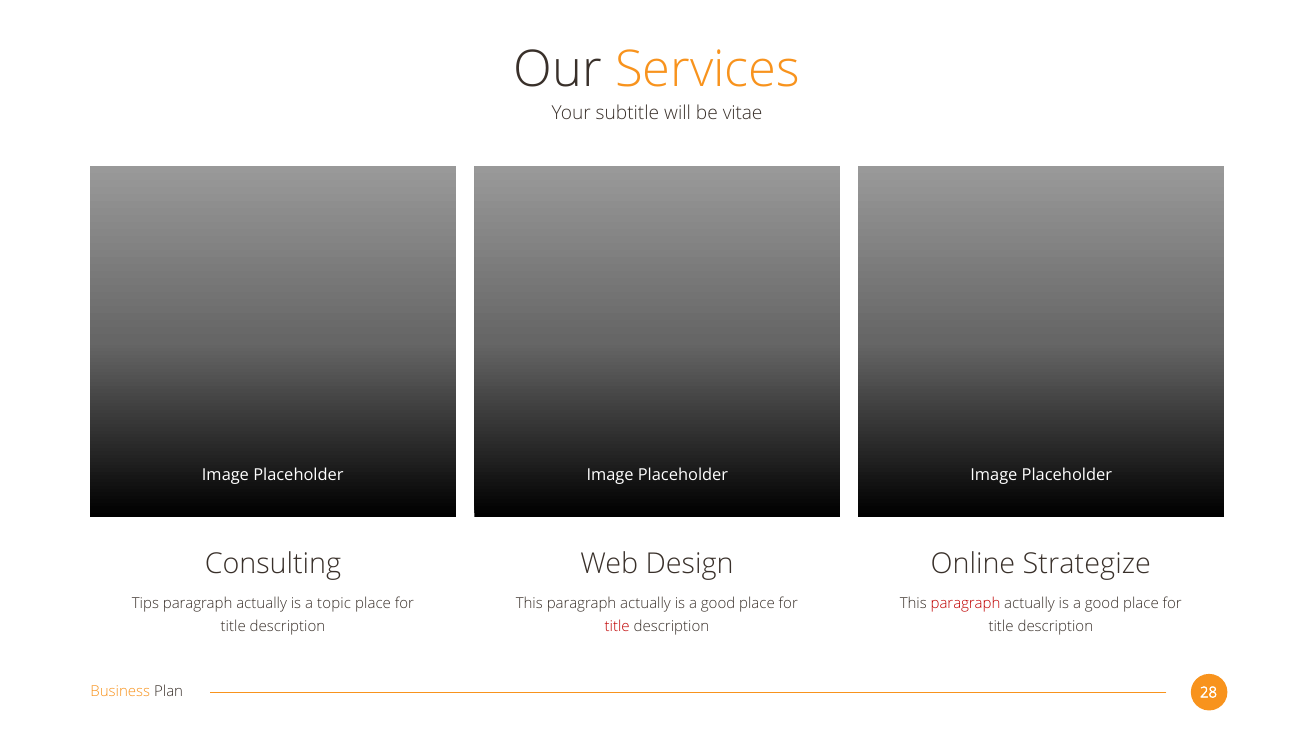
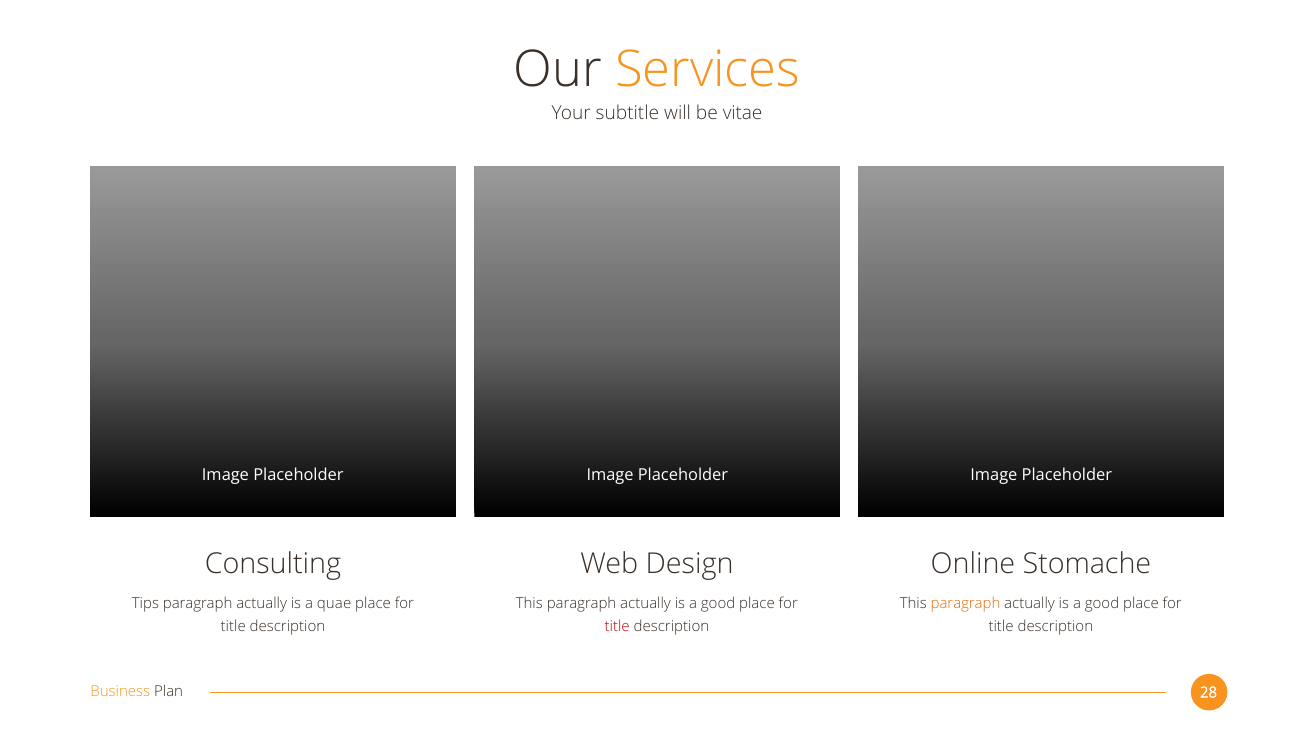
Strategize: Strategize -> Stomache
topic: topic -> quae
paragraph at (966, 603) colour: red -> orange
